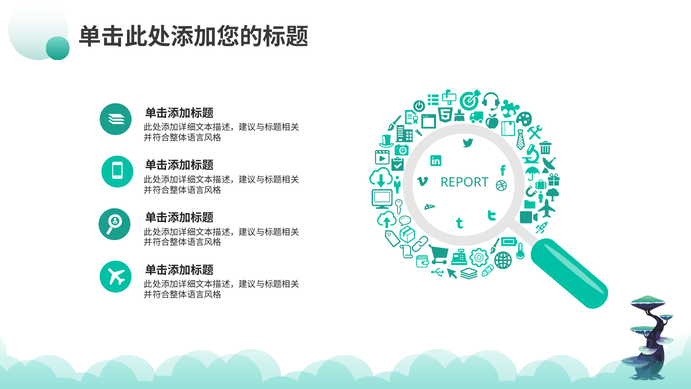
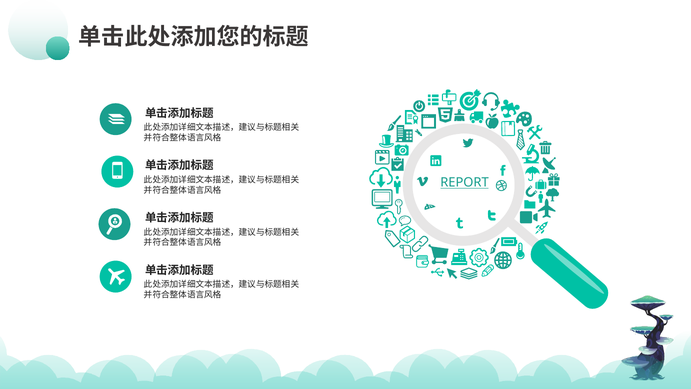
REPORT underline: none -> present
